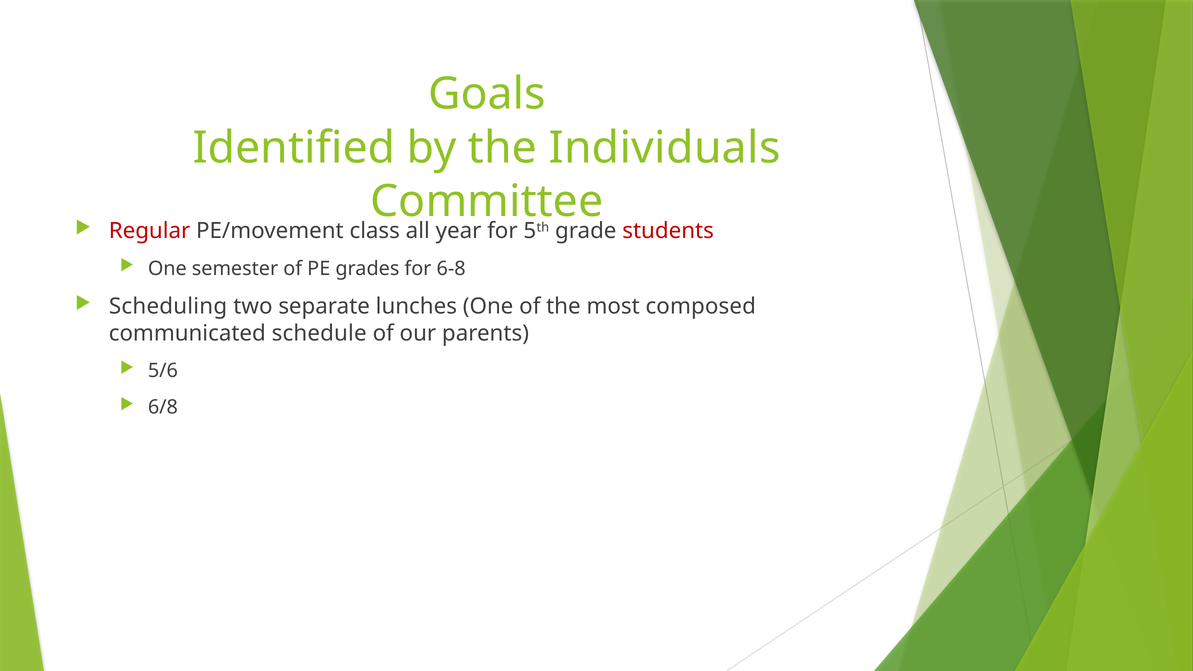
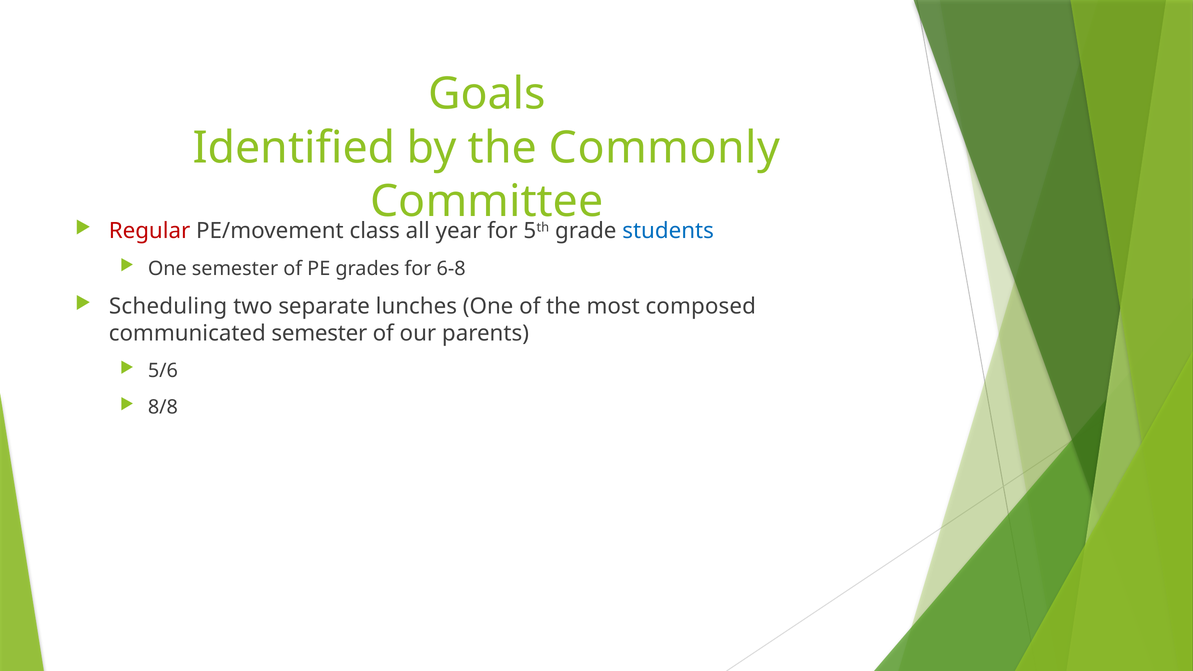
Individuals: Individuals -> Commonly
students colour: red -> blue
communicated schedule: schedule -> semester
6/8: 6/8 -> 8/8
